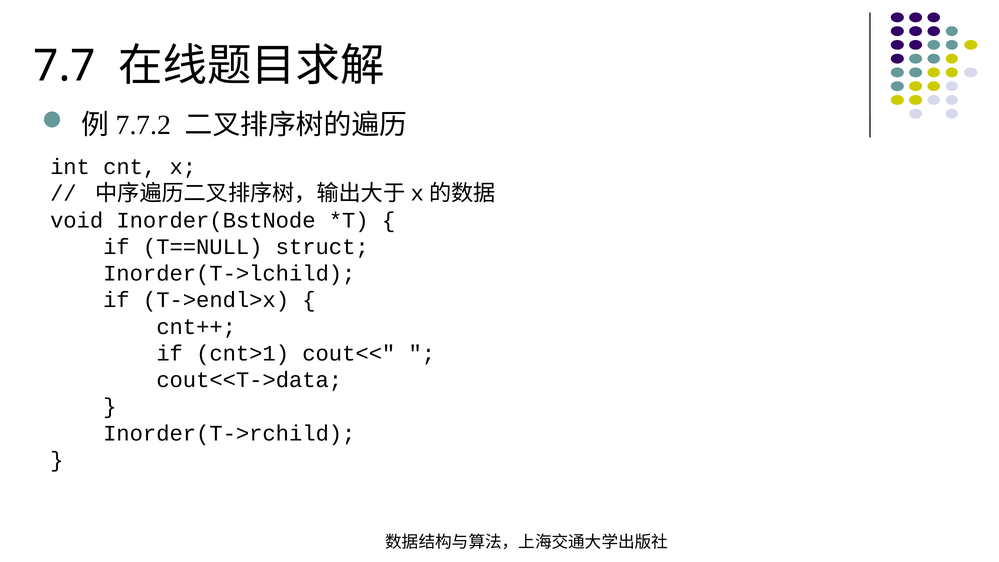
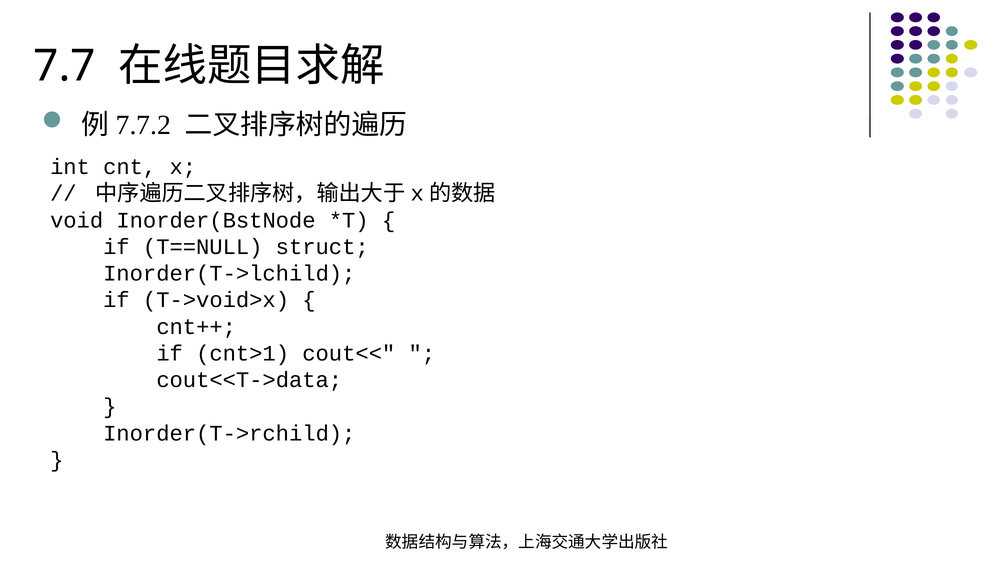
T->endl>x: T->endl>x -> T->void>x
